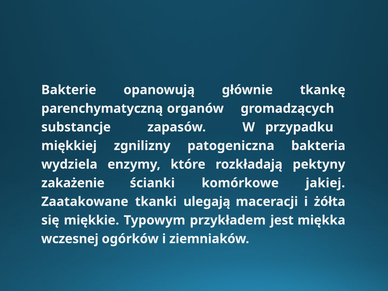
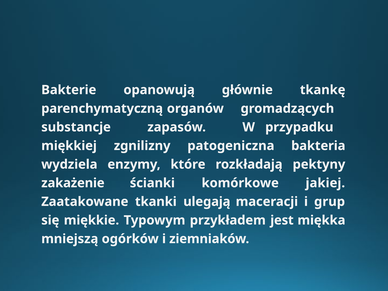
żółta: żółta -> grup
wczesnej: wczesnej -> mniejszą
